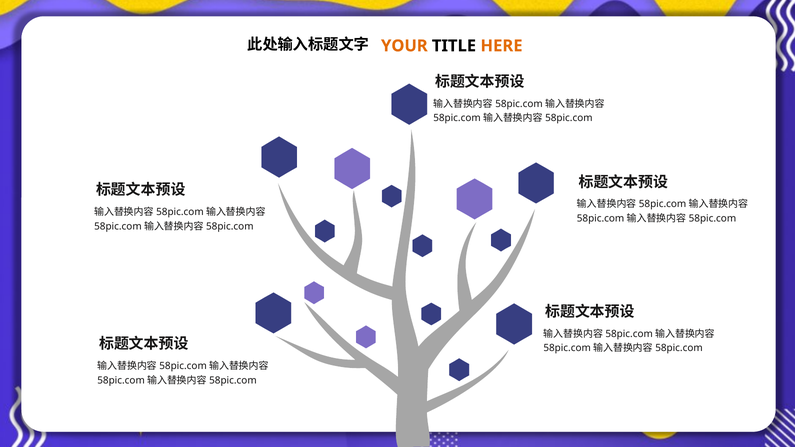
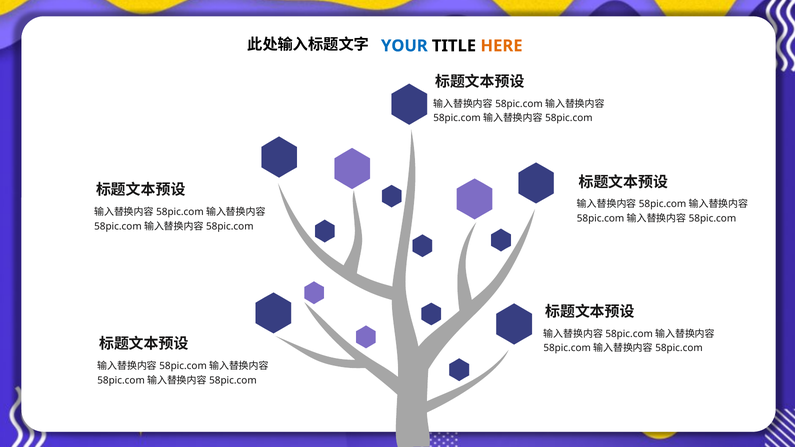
YOUR colour: orange -> blue
